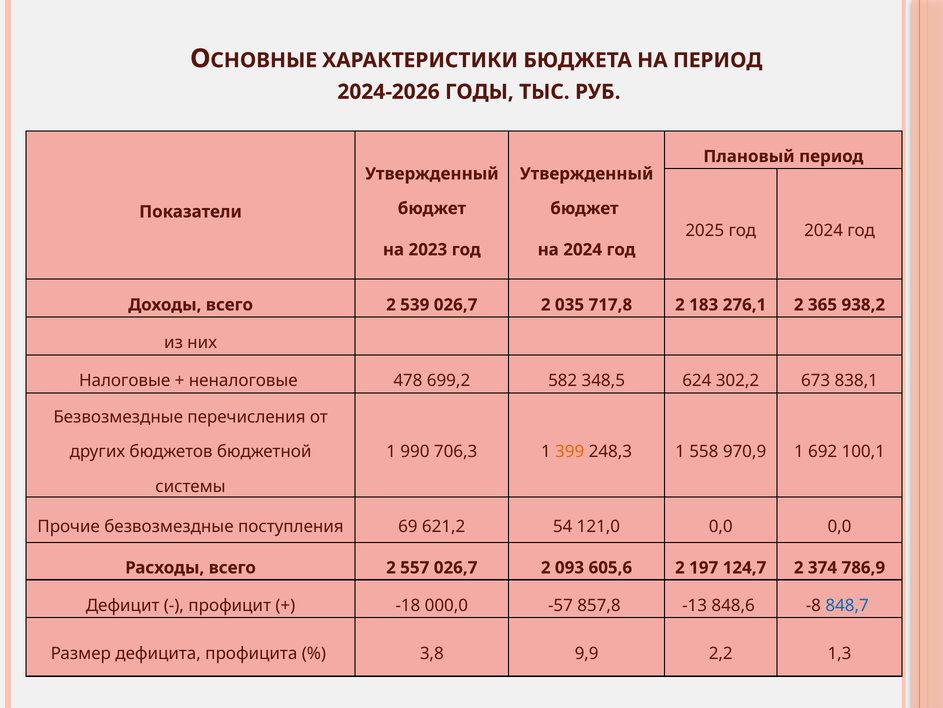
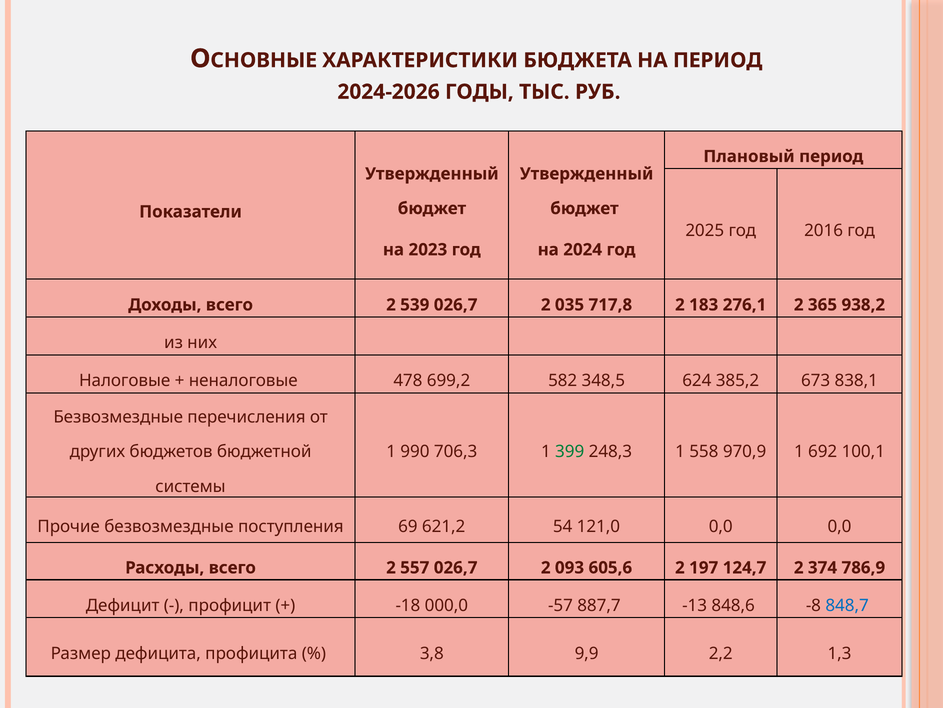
год 2024: 2024 -> 2016
302,2: 302,2 -> 385,2
399 colour: orange -> green
857,8: 857,8 -> 887,7
